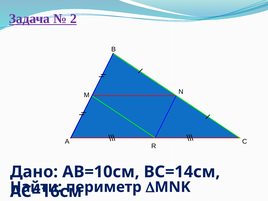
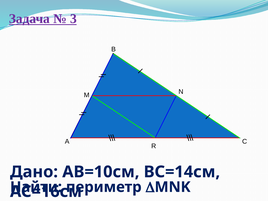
2: 2 -> 3
